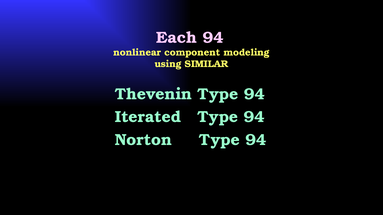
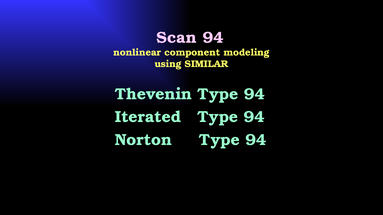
Each: Each -> Scan
